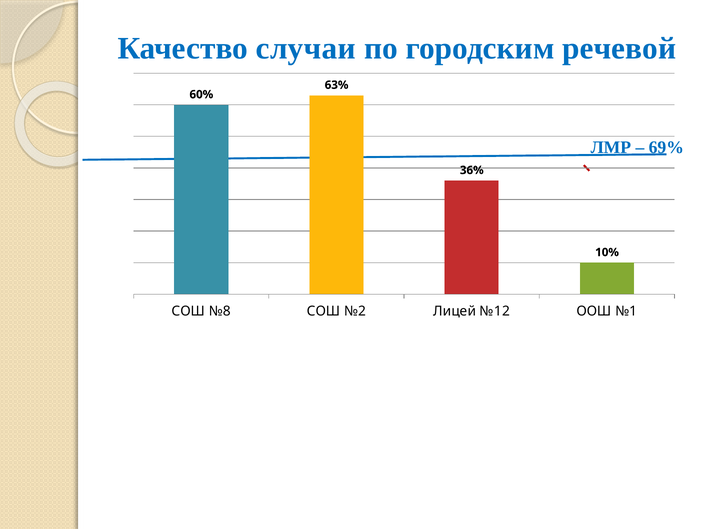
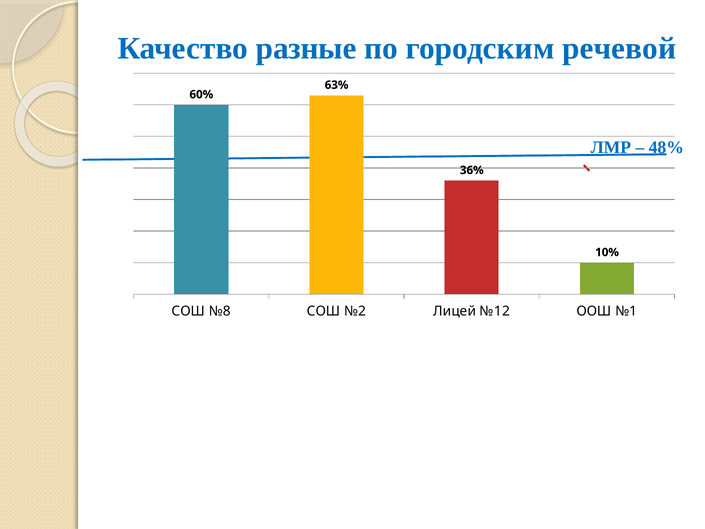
случаи: случаи -> разные
69%: 69% -> 48%
